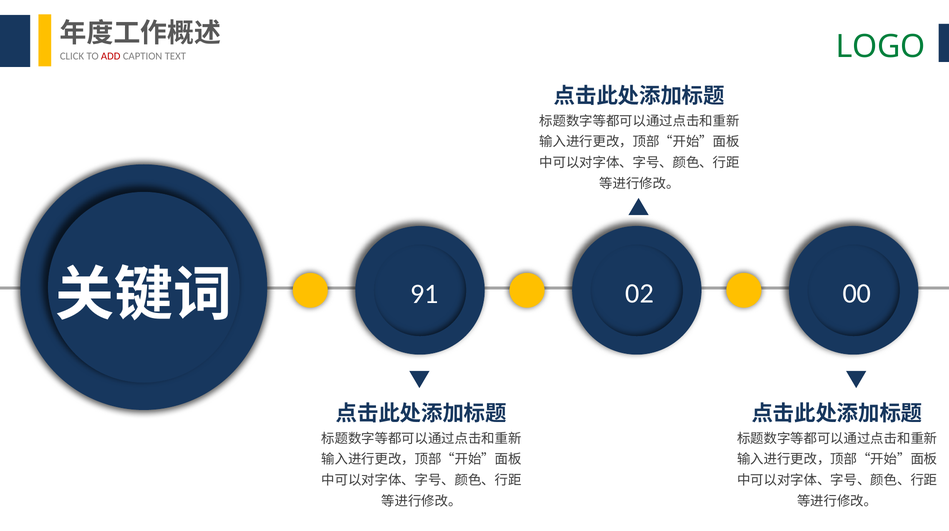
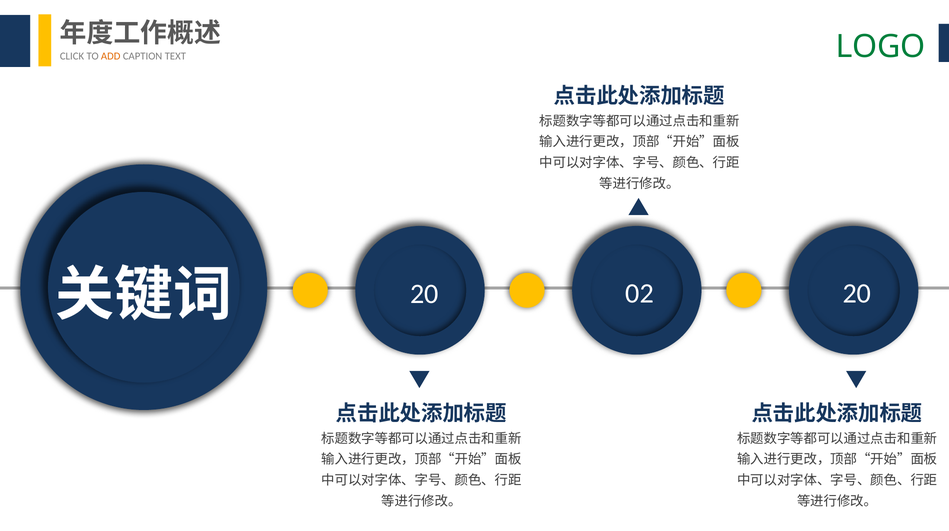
ADD colour: red -> orange
91 at (424, 294): 91 -> 20
02 00: 00 -> 20
